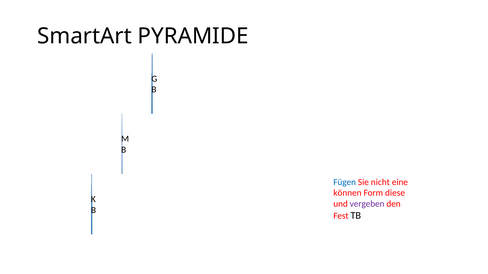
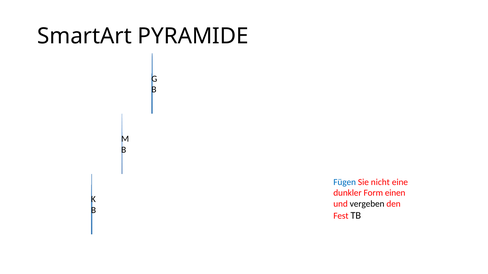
können: können -> dunkler
diese: diese -> einen
vergeben colour: purple -> black
